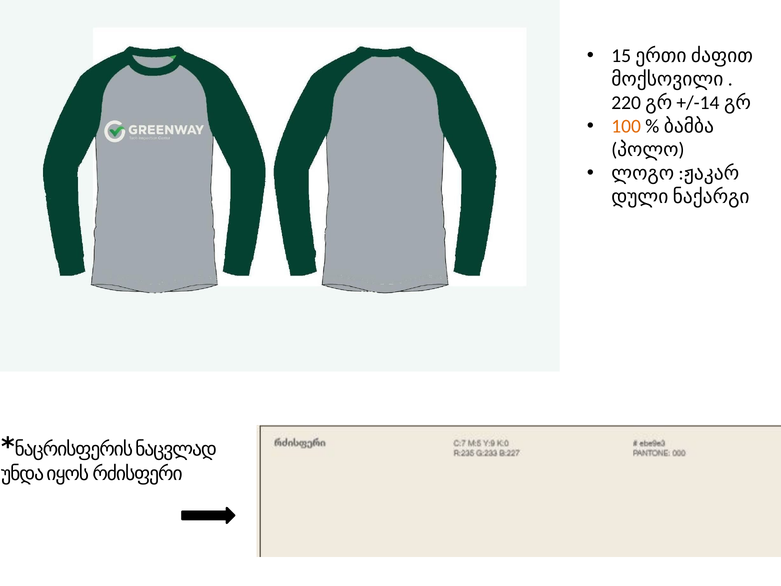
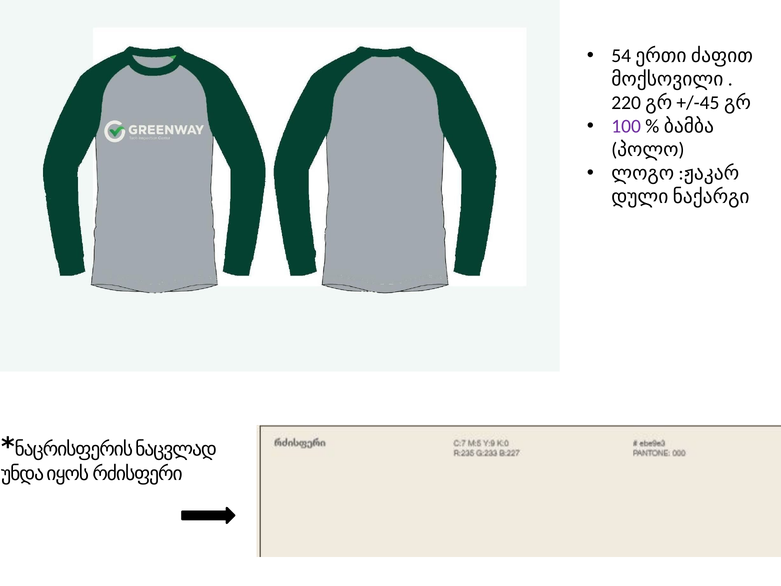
15: 15 -> 54
+/-14: +/-14 -> +/-45
100 colour: orange -> purple
